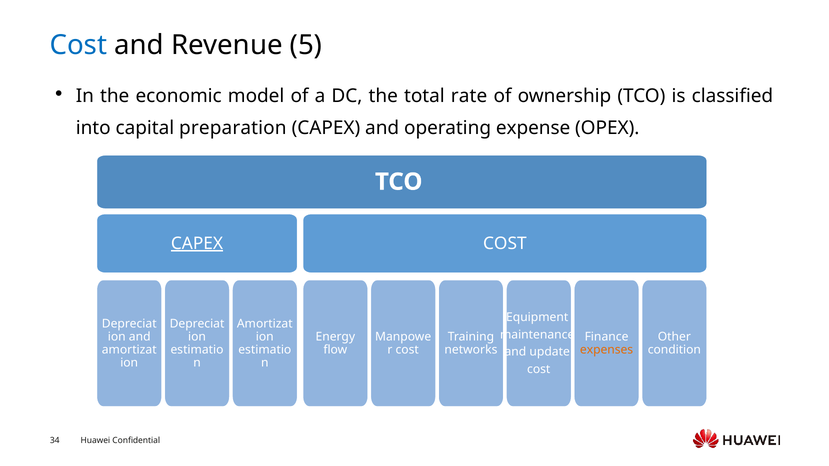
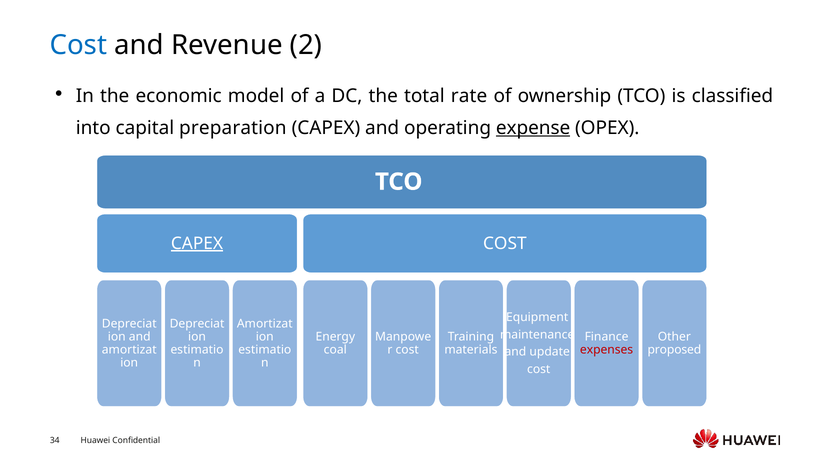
5: 5 -> 2
expense underline: none -> present
flow: flow -> coal
networks: networks -> materials
expenses colour: orange -> red
condition: condition -> proposed
